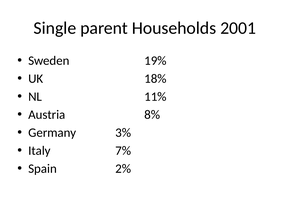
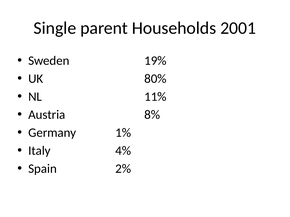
18%: 18% -> 80%
3%: 3% -> 1%
7%: 7% -> 4%
